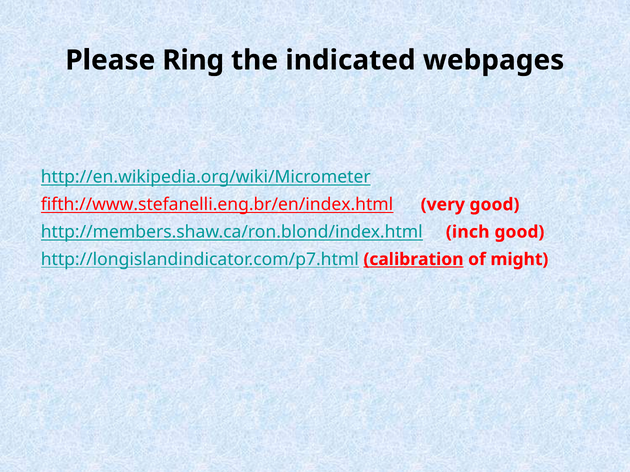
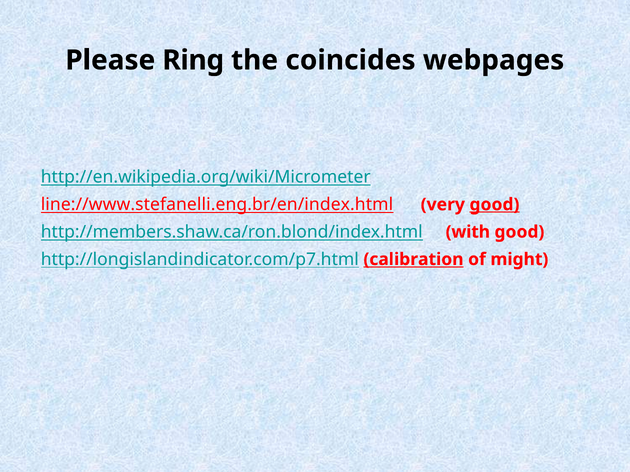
indicated: indicated -> coincides
fifth://www.stefanelli.eng.br/en/index.html: fifth://www.stefanelli.eng.br/en/index.html -> line://www.stefanelli.eng.br/en/index.html
good at (494, 205) underline: none -> present
inch: inch -> with
